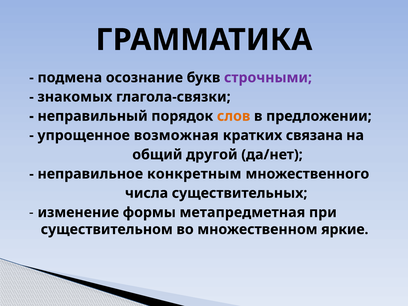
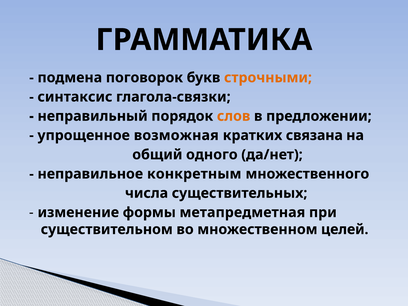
осознание: осознание -> поговорок
строчными colour: purple -> orange
знакомых: знакомых -> синтаксис
другой: другой -> одного
яркие: яркие -> целей
